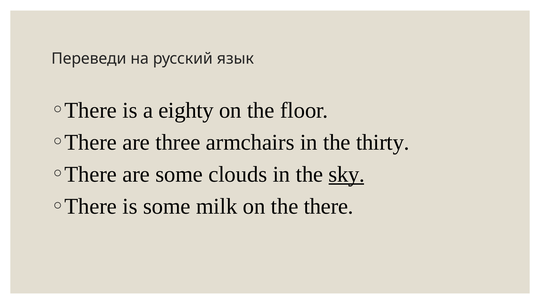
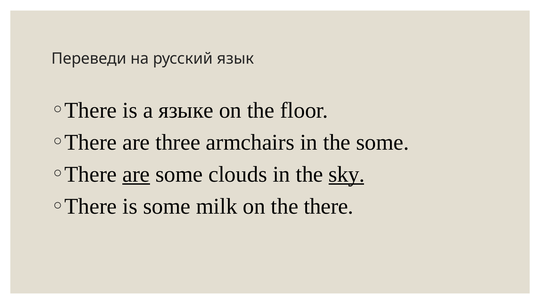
eighty: eighty -> языке
the thirty: thirty -> some
are at (136, 174) underline: none -> present
